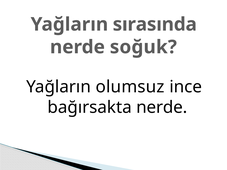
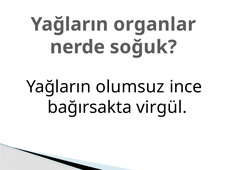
sırasında: sırasında -> organlar
bağırsakta nerde: nerde -> virgül
